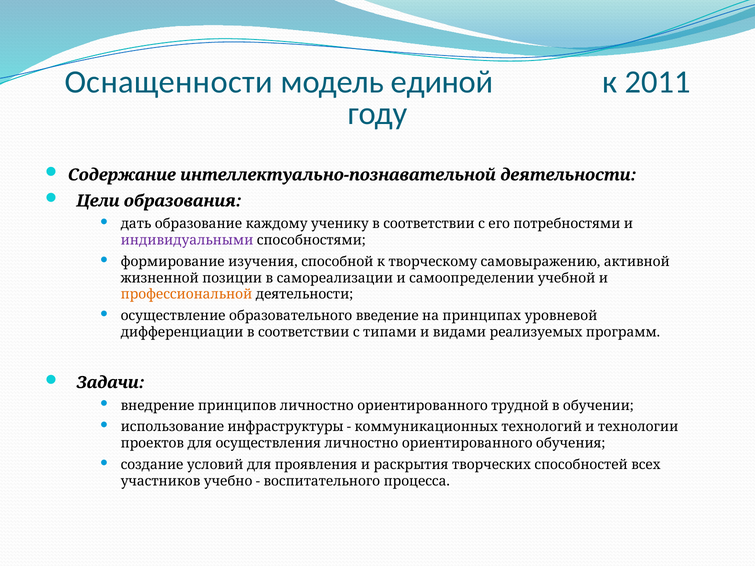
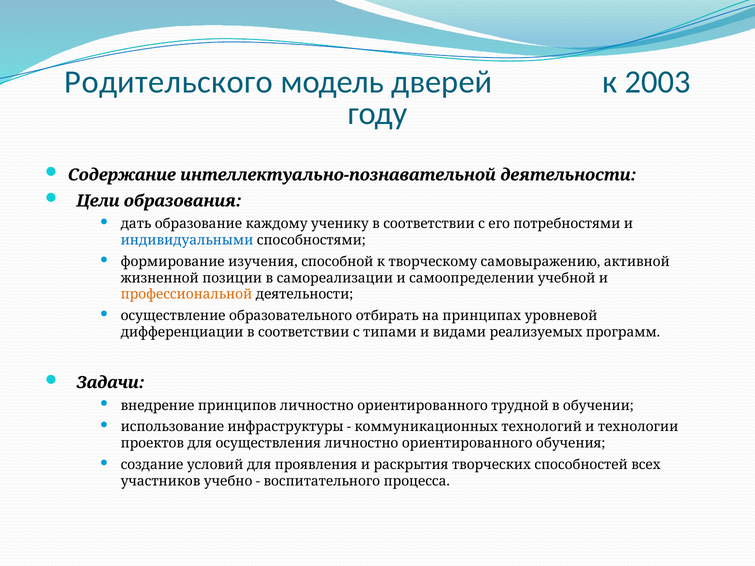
Оснащенности: Оснащенности -> Родительского
единой: единой -> дверей
2011: 2011 -> 2003
индивидуальными colour: purple -> blue
введение: введение -> отбирать
